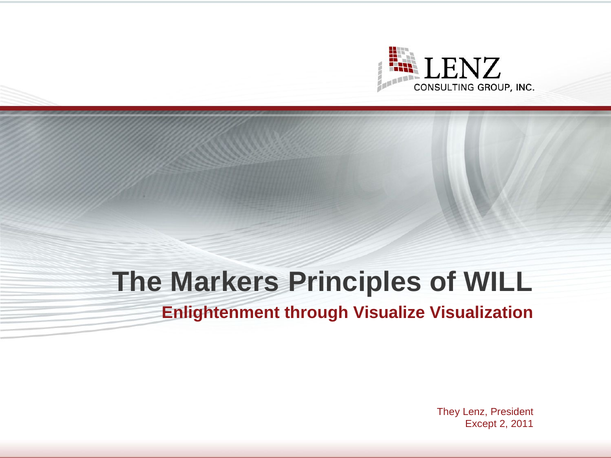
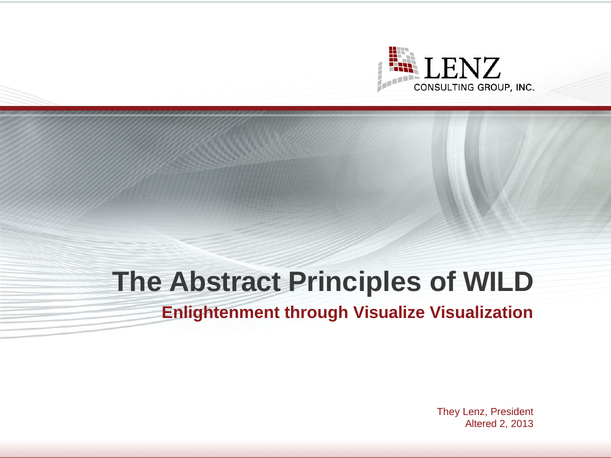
Markers: Markers -> Abstract
WILL: WILL -> WILD
Except: Except -> Altered
2011: 2011 -> 2013
